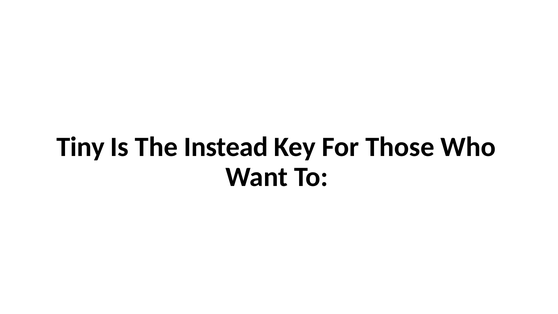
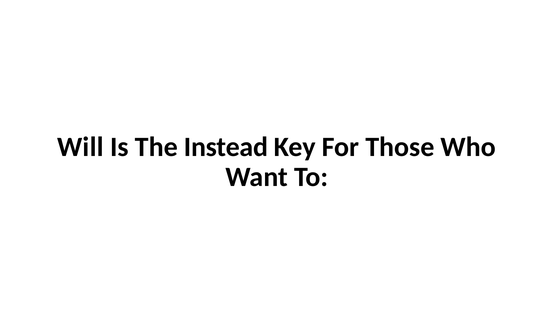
Tiny: Tiny -> Will
